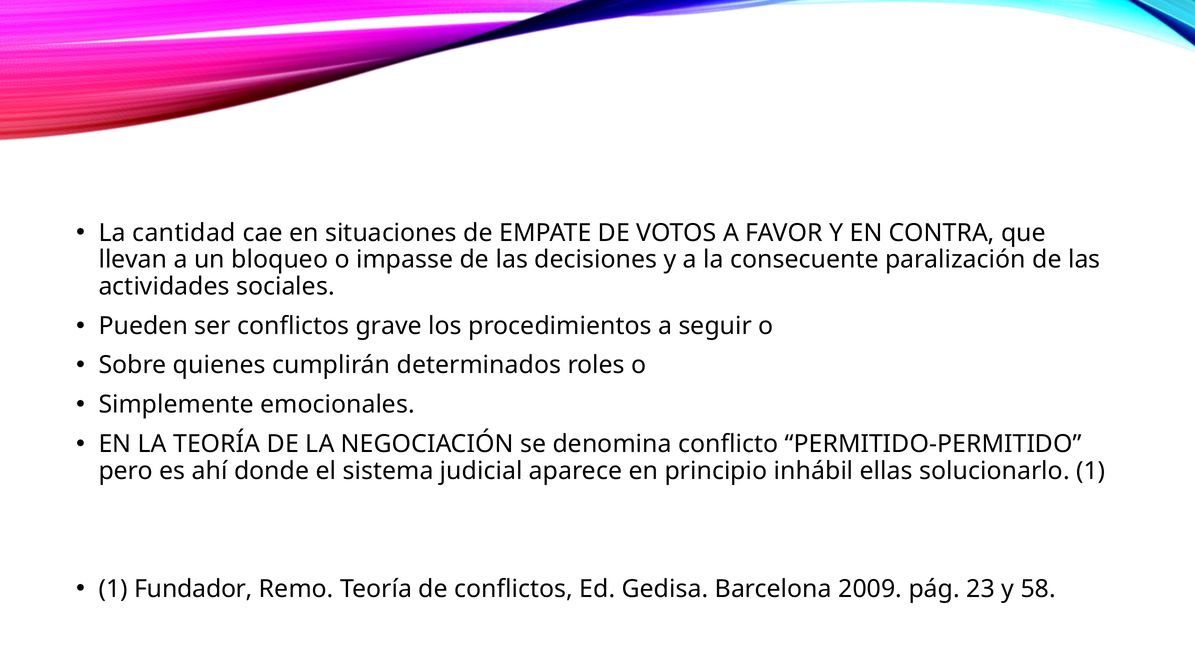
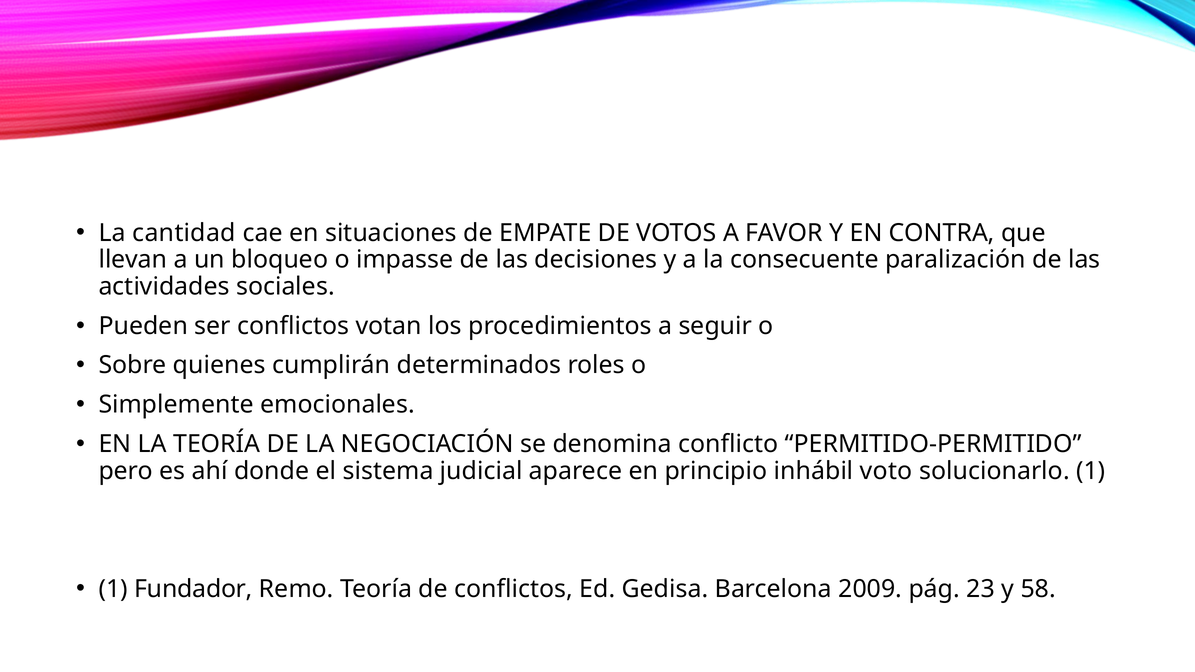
grave: grave -> votan
ellas: ellas -> voto
